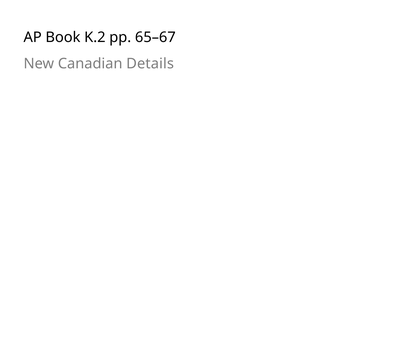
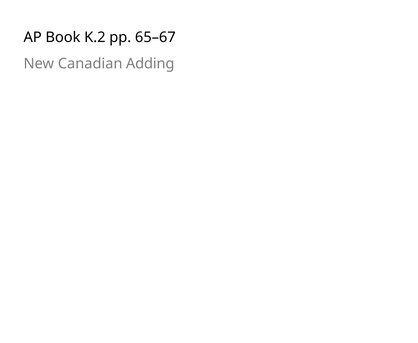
Details: Details -> Adding
